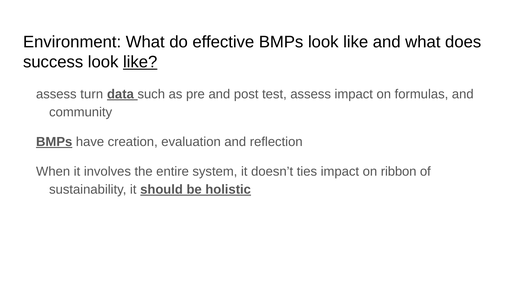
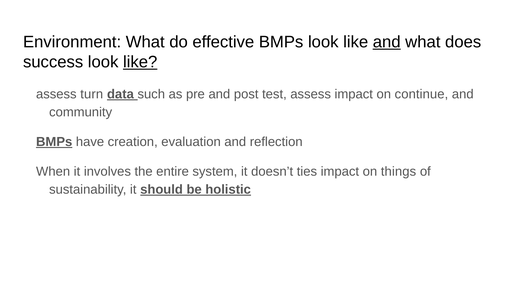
and at (387, 42) underline: none -> present
formulas: formulas -> continue
ribbon: ribbon -> things
